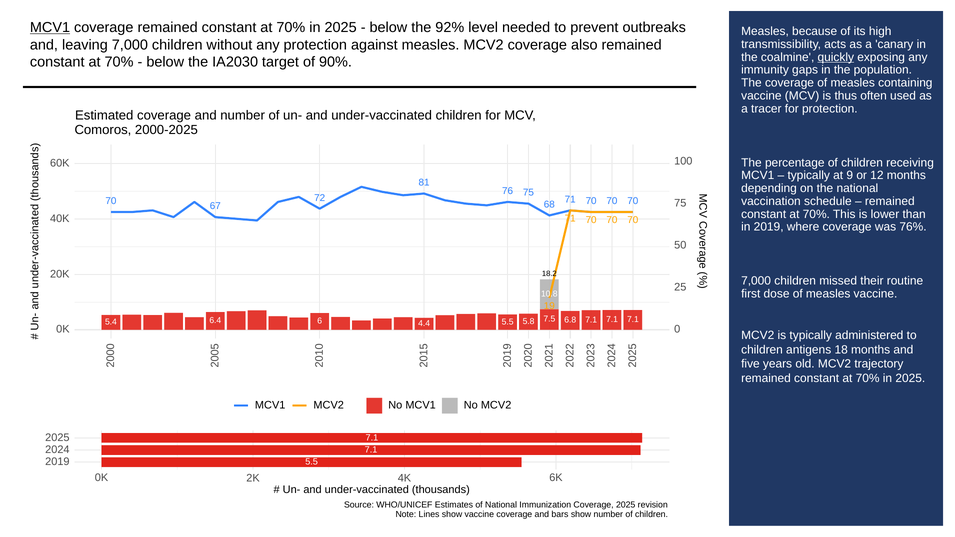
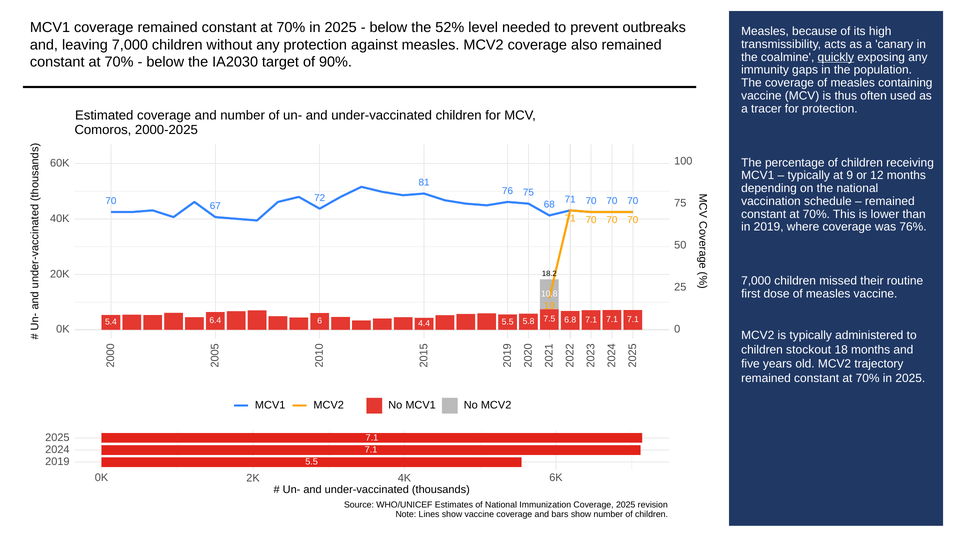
MCV1 at (50, 28) underline: present -> none
92%: 92% -> 52%
antigens: antigens -> stockout
